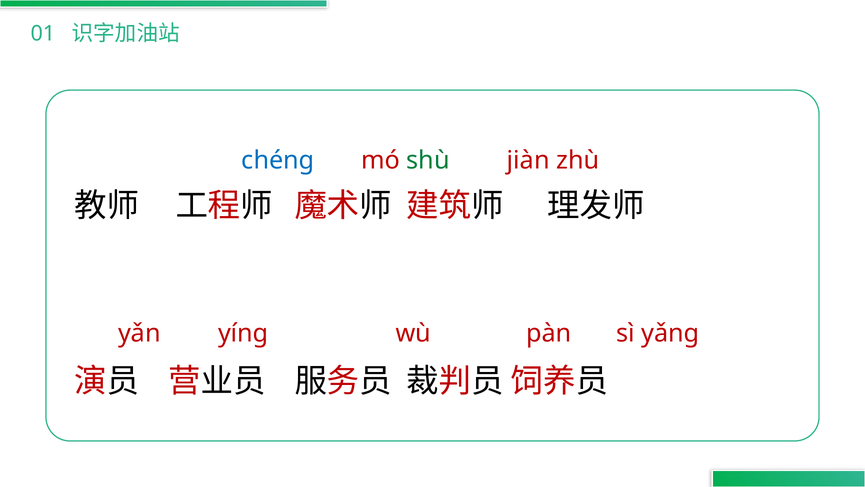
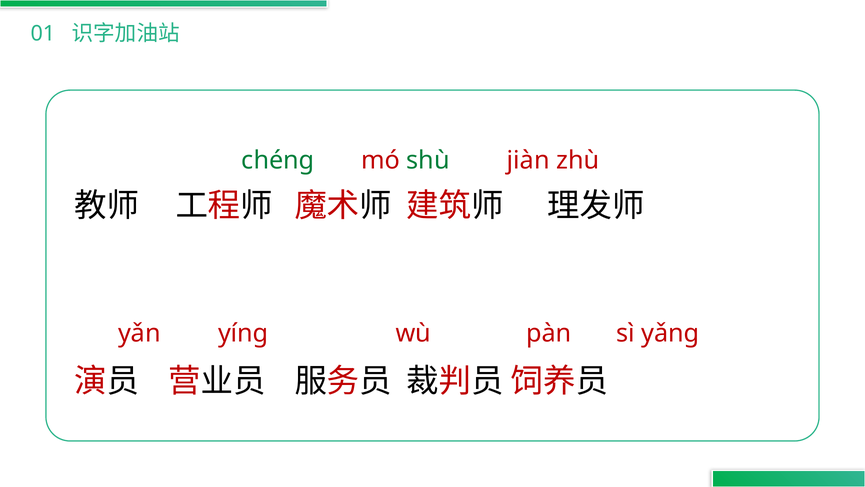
chénɡ colour: blue -> green
